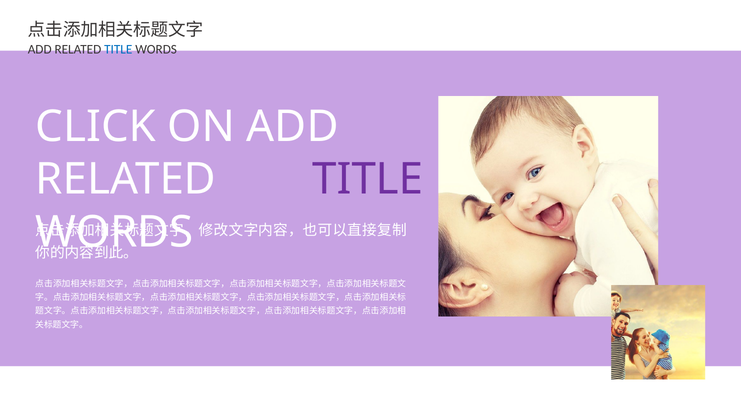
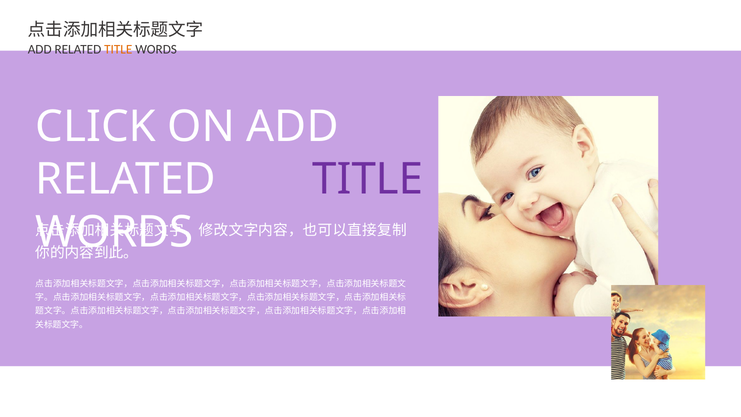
TITLE at (118, 49) colour: blue -> orange
